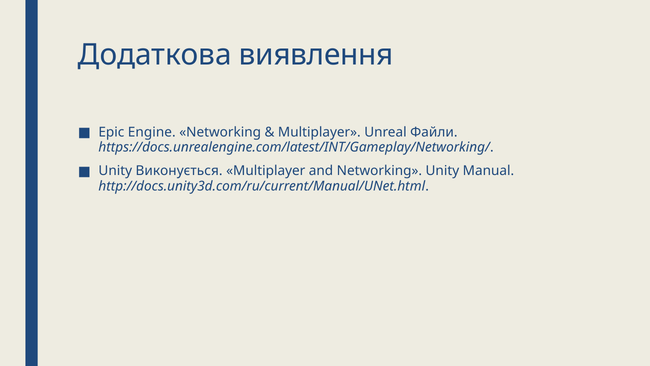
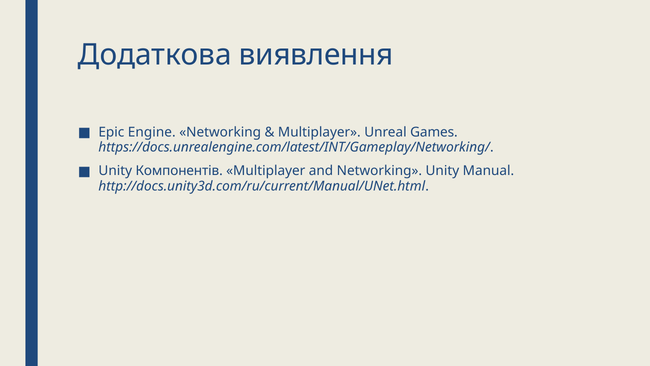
Файли: Файли -> Games
Виконується: Виконується -> Компонентів
